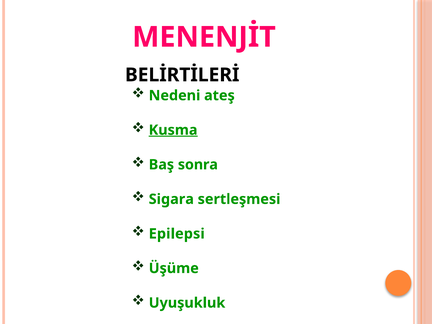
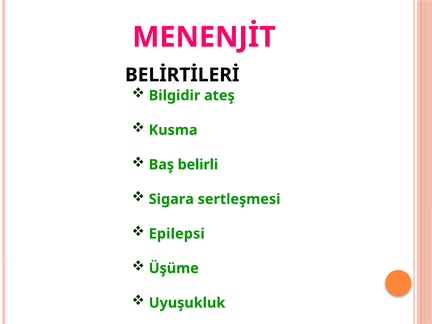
Nedeni: Nedeni -> Bilgidir
Kusma underline: present -> none
sonra: sonra -> belirli
